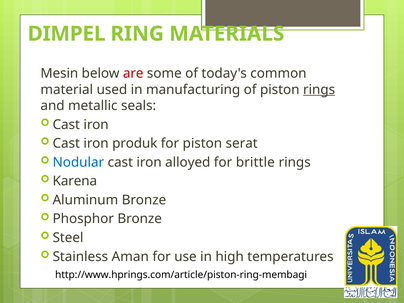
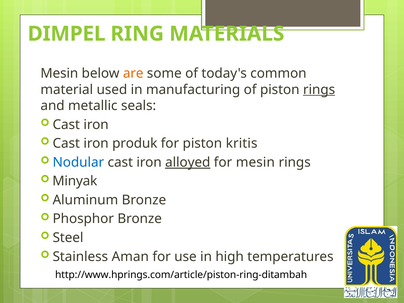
are colour: red -> orange
serat: serat -> kritis
alloyed underline: none -> present
for brittle: brittle -> mesin
Karena: Karena -> Minyak
http://www.hprings.com/article/piston-ring-membagi: http://www.hprings.com/article/piston-ring-membagi -> http://www.hprings.com/article/piston-ring-ditambah
